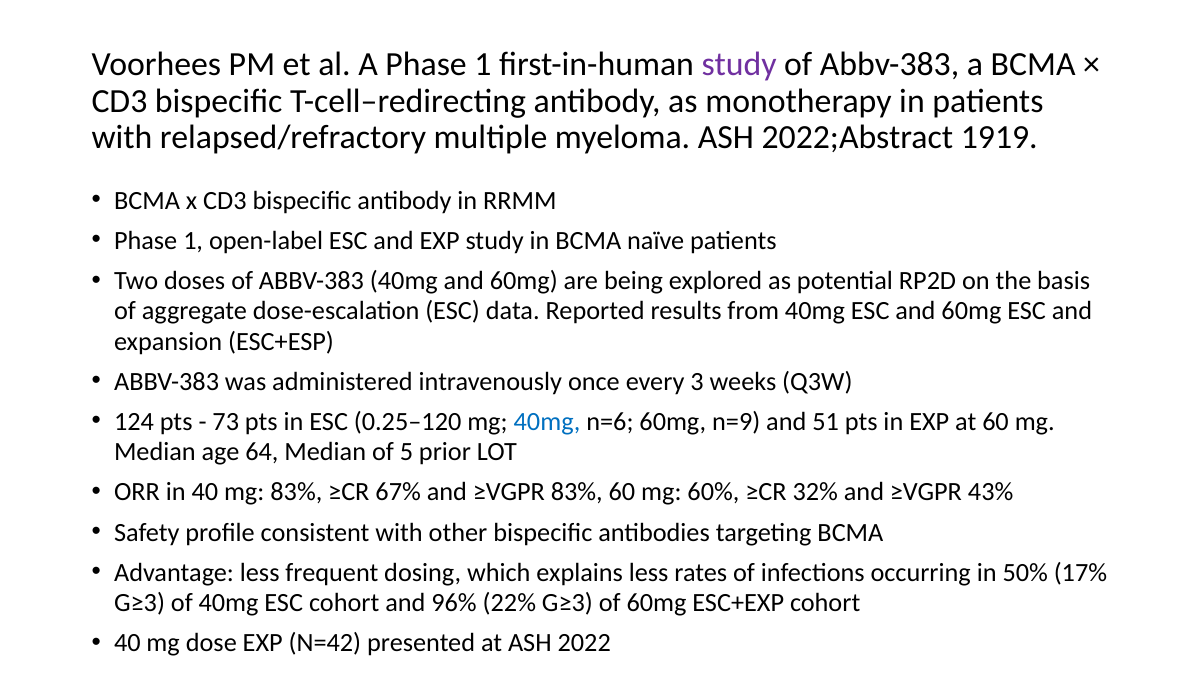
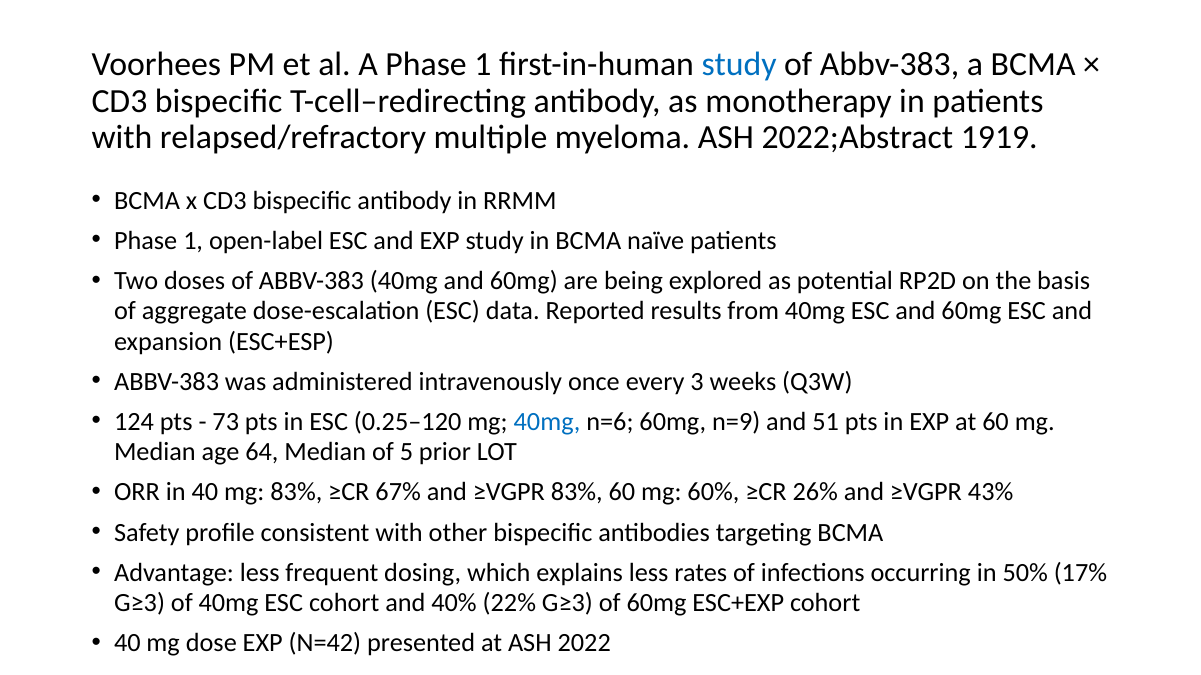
study at (739, 64) colour: purple -> blue
32%: 32% -> 26%
96%: 96% -> 40%
